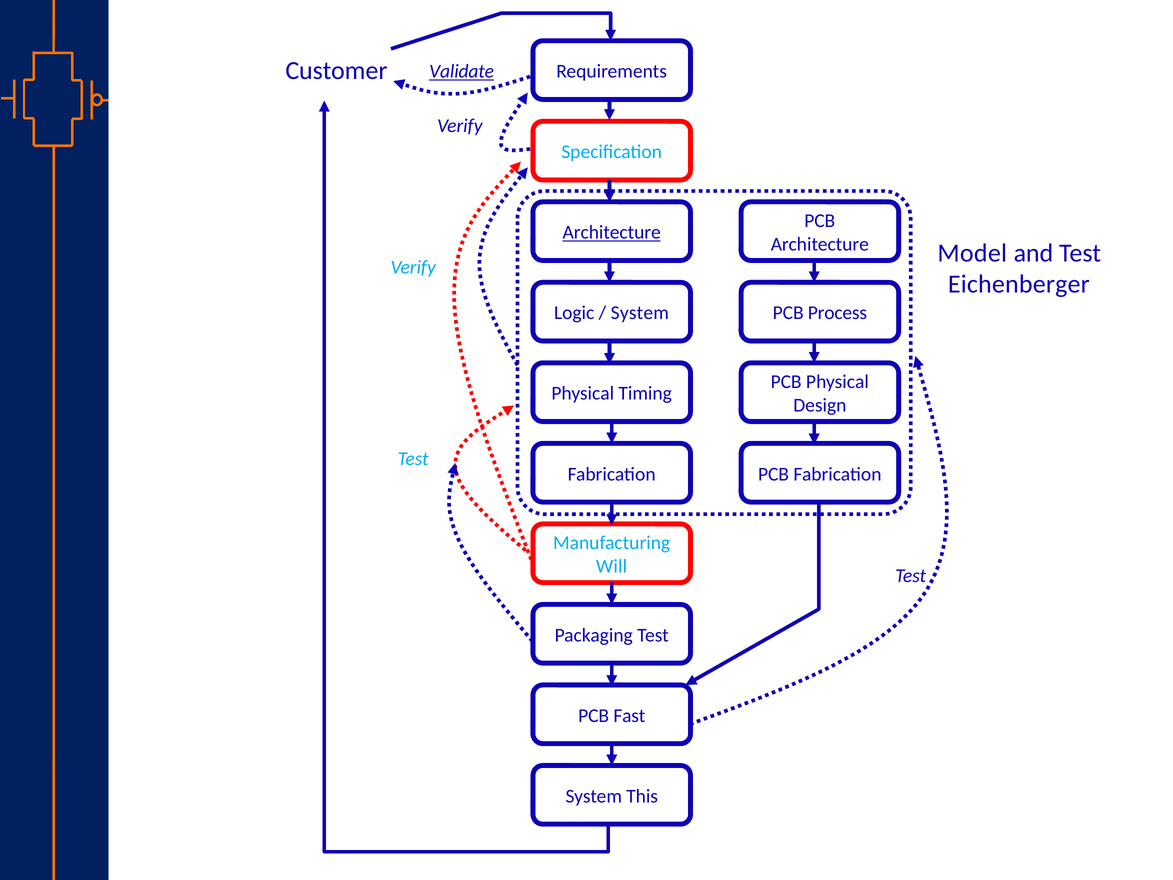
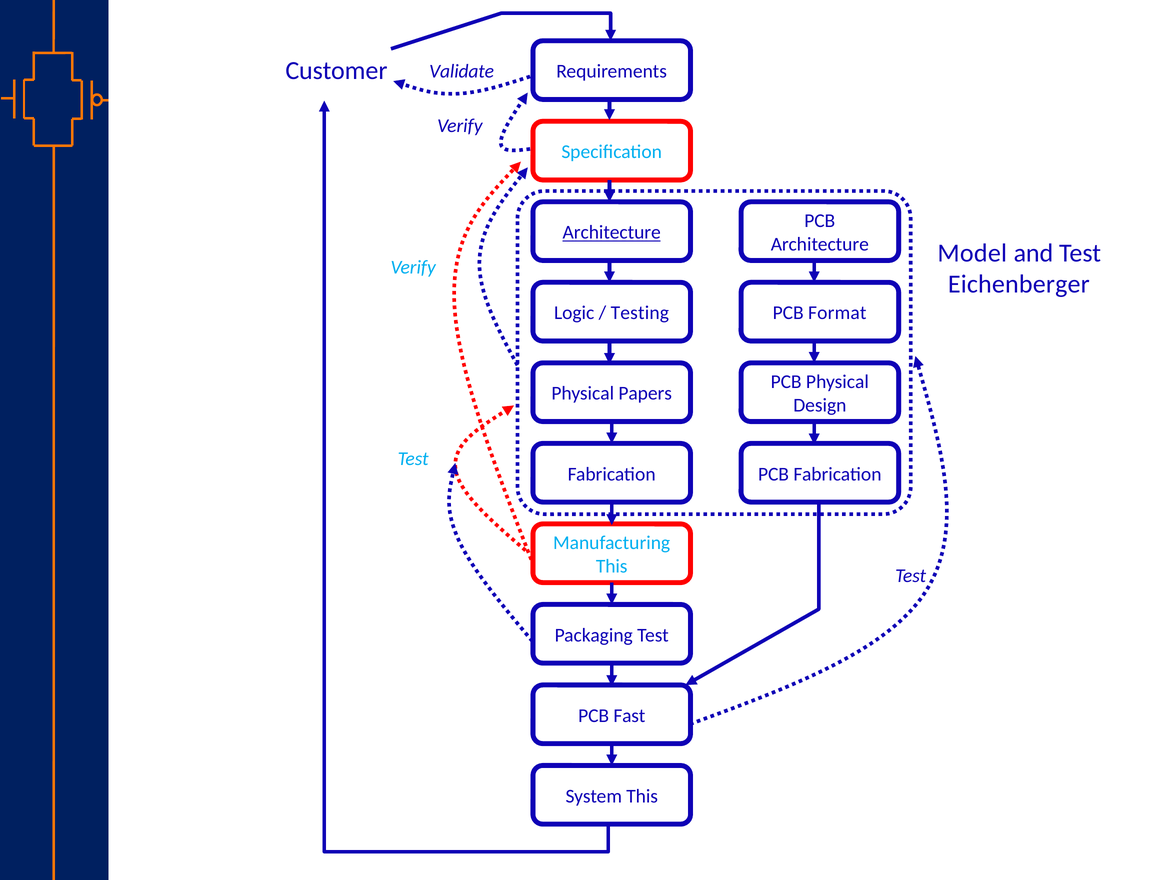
Validate underline: present -> none
System at (640, 313): System -> Testing
Process: Process -> Format
Timing: Timing -> Papers
Will at (612, 566): Will -> This
